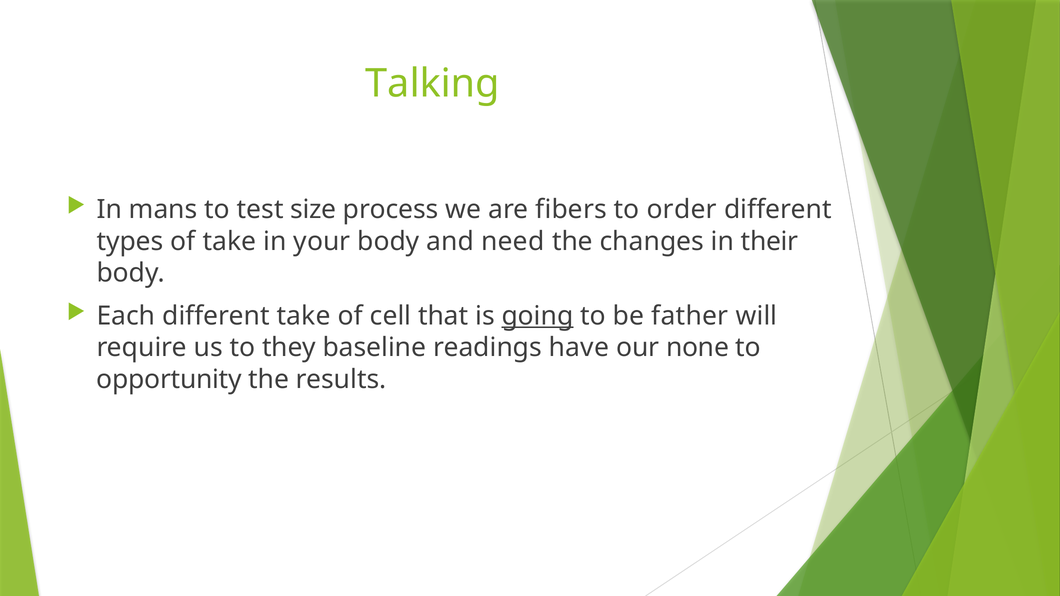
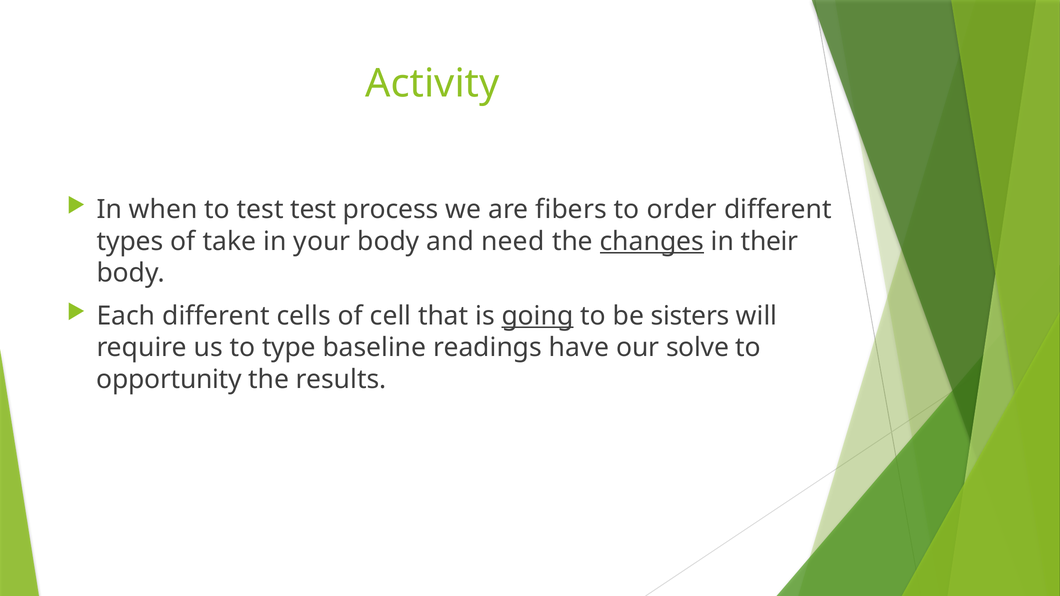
Talking: Talking -> Activity
mans: mans -> when
test size: size -> test
changes underline: none -> present
different take: take -> cells
father: father -> sisters
they: they -> type
none: none -> solve
